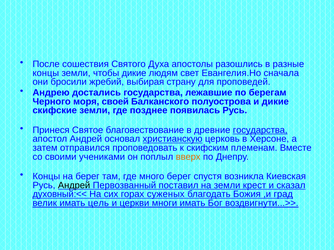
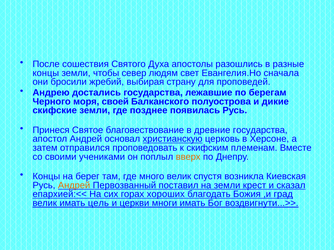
чтобы дикие: дикие -> север
государства at (260, 130) underline: present -> none
много берег: берег -> велик
Андрей at (74, 186) colour: black -> orange
духовный:<<: духовный:<< -> епархией:<<
суженых: суженых -> хороших
